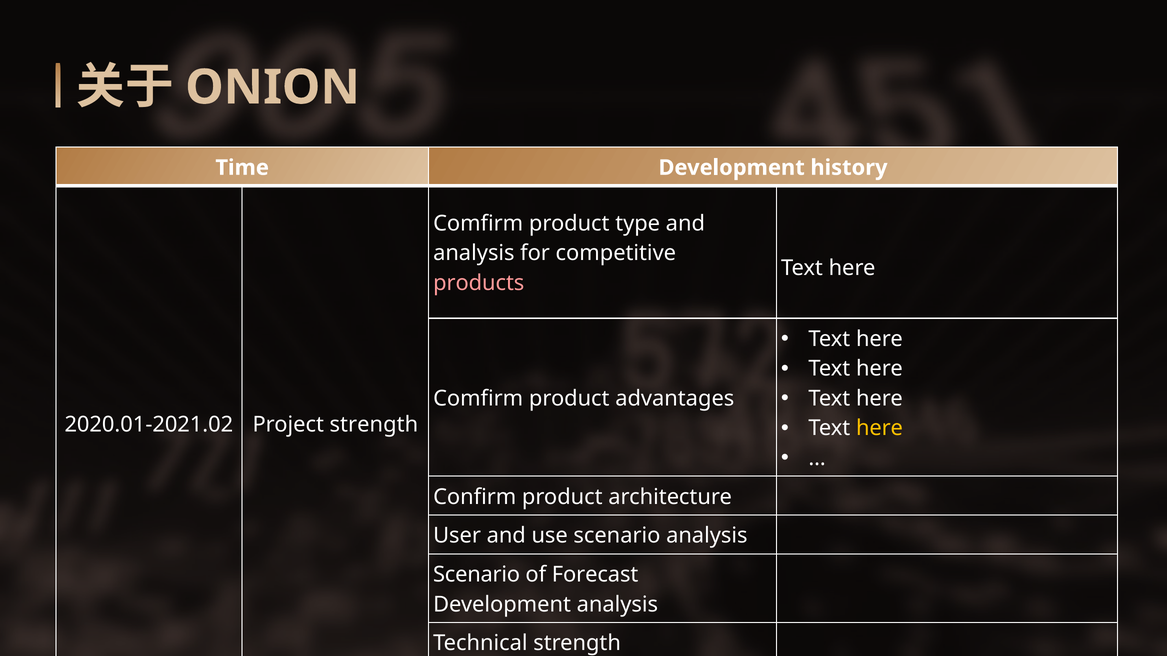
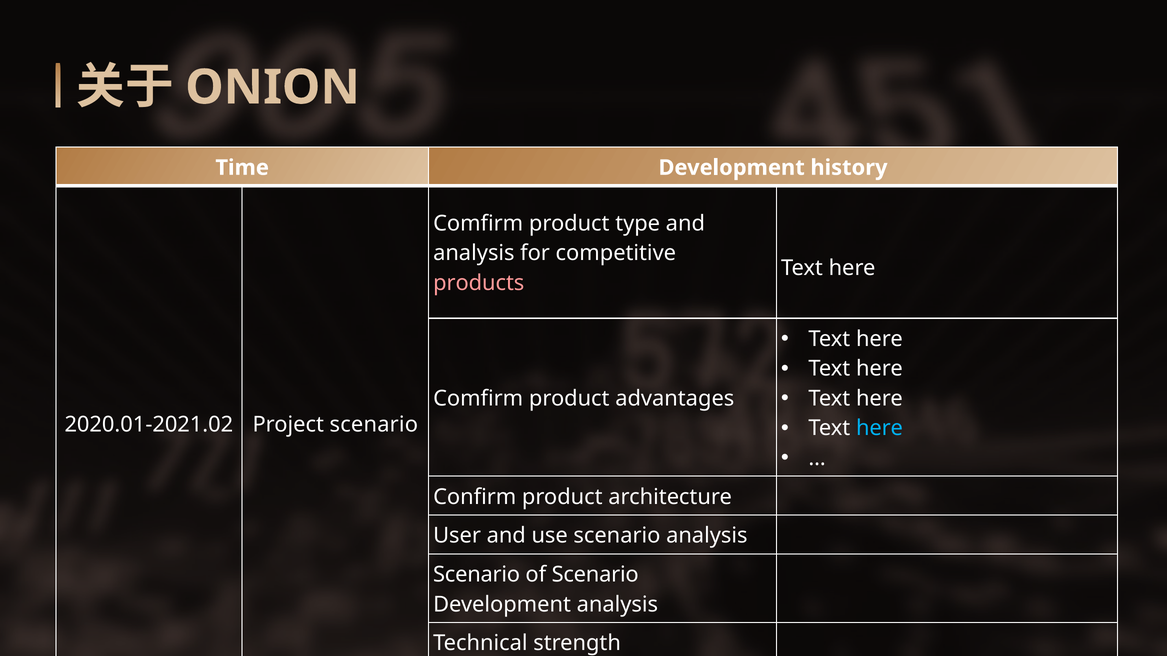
here at (879, 428) colour: yellow -> light blue
Project strength: strength -> scenario
of Forecast: Forecast -> Scenario
